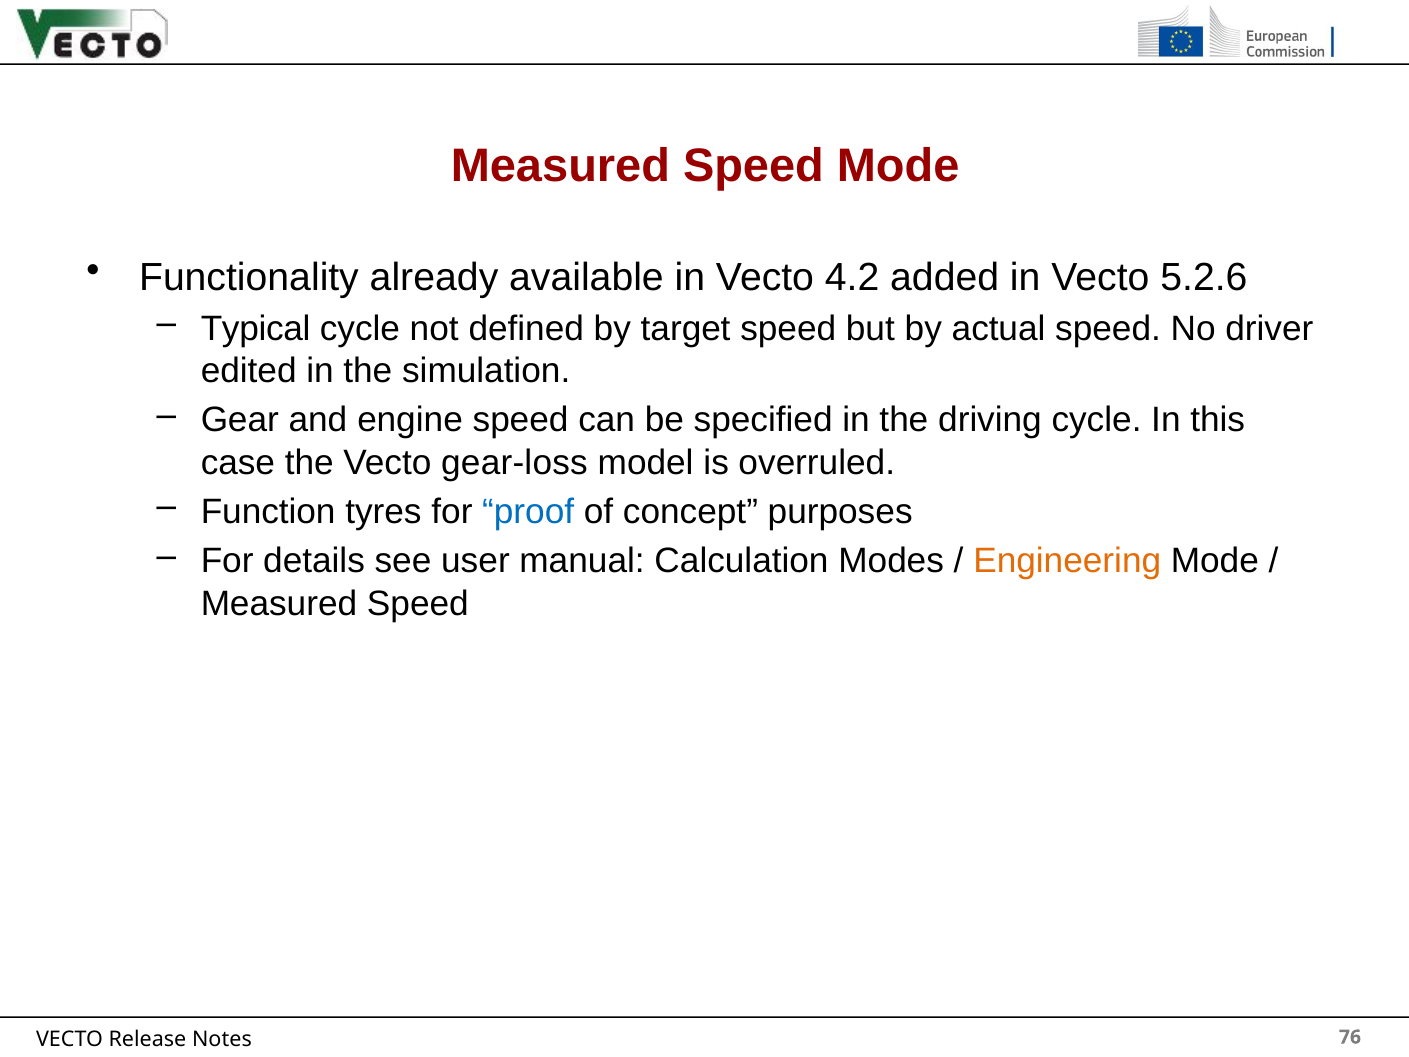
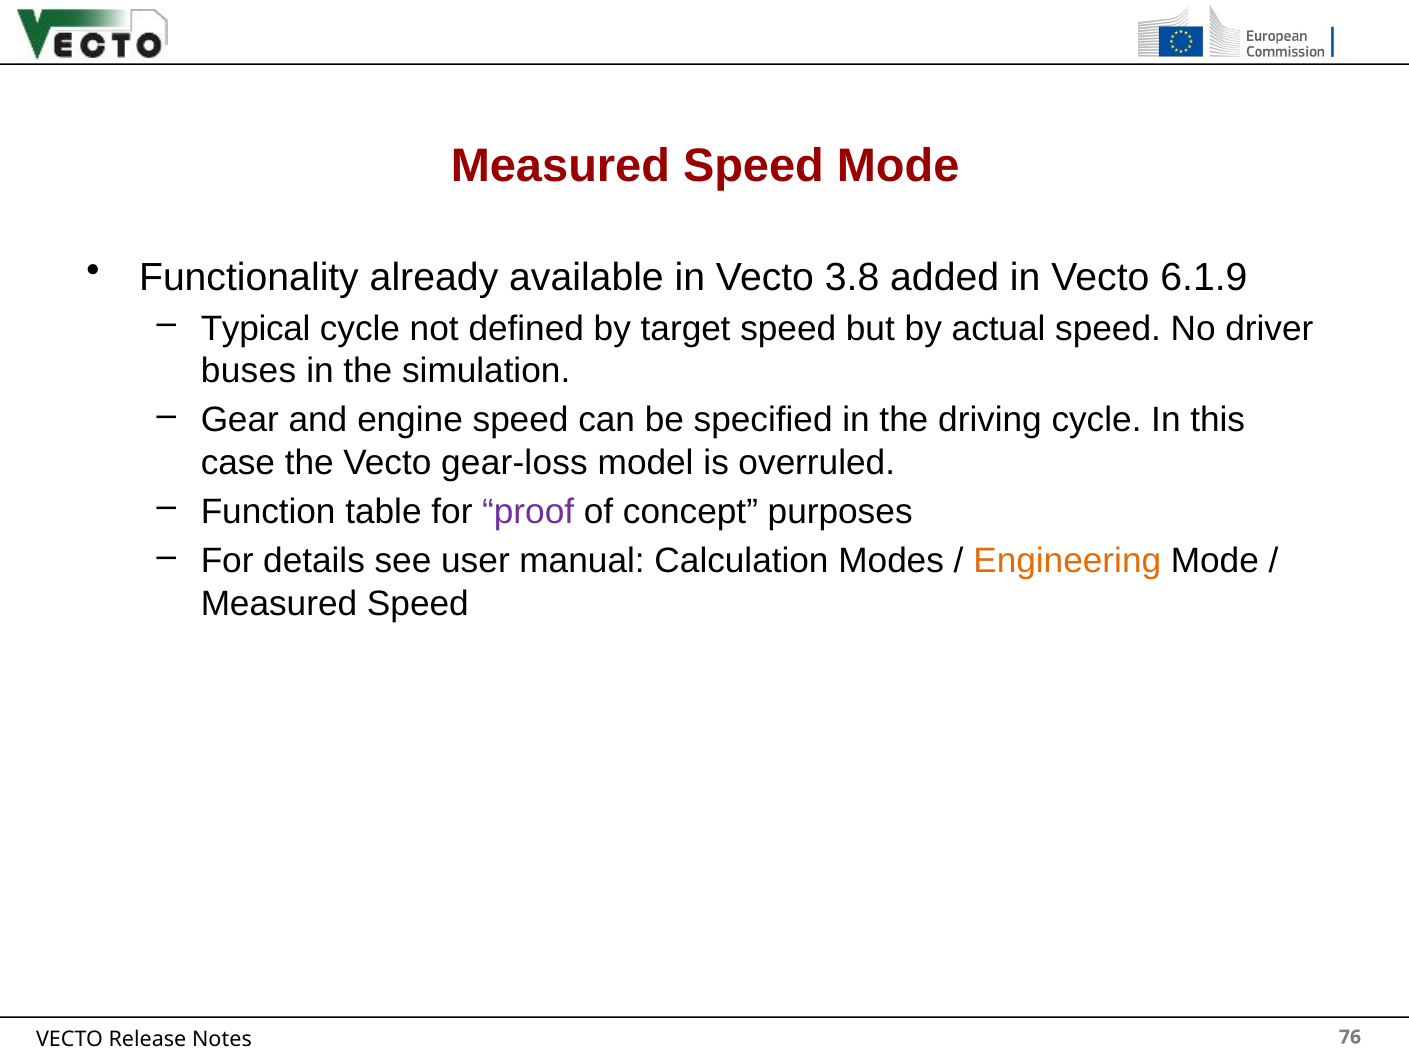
4.2: 4.2 -> 3.8
5.2.6: 5.2.6 -> 6.1.9
edited: edited -> buses
tyres: tyres -> table
proof colour: blue -> purple
